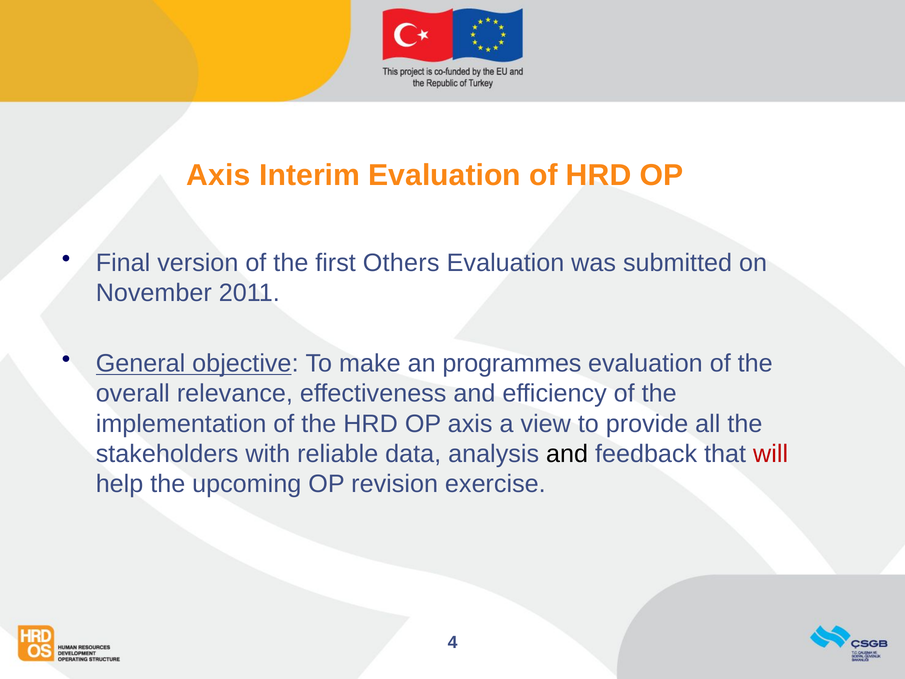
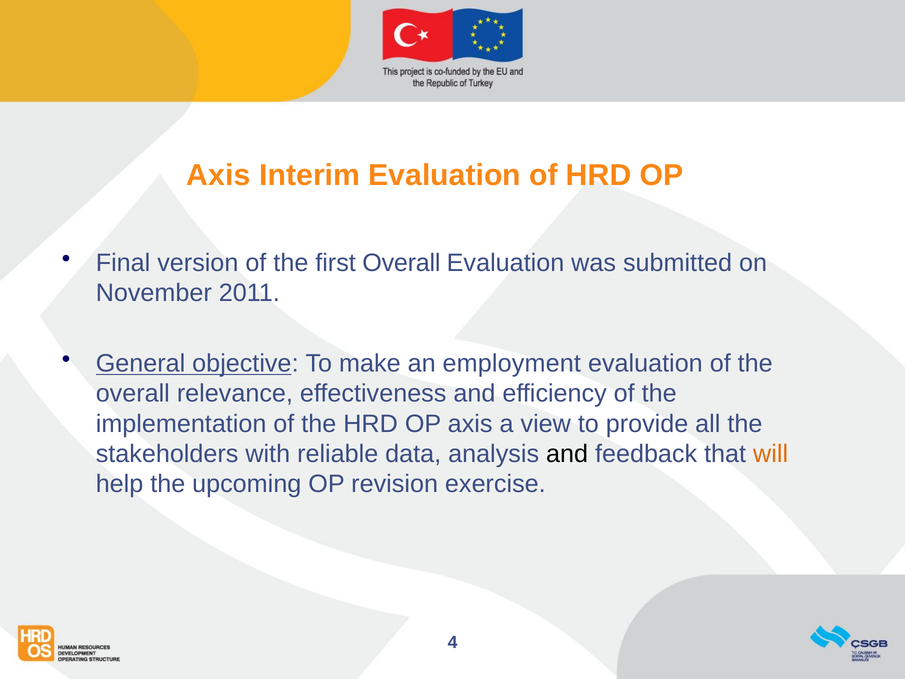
first Others: Others -> Overall
programmes: programmes -> employment
will colour: red -> orange
